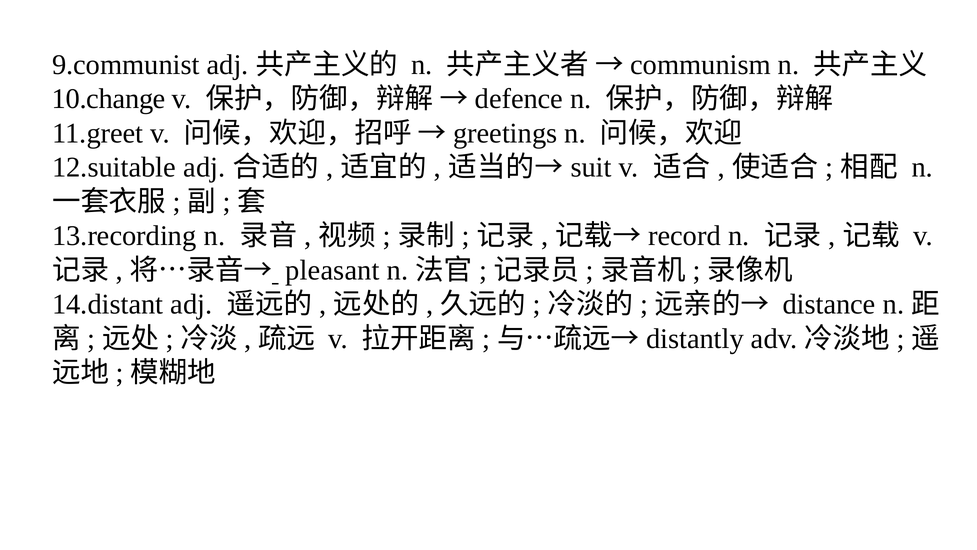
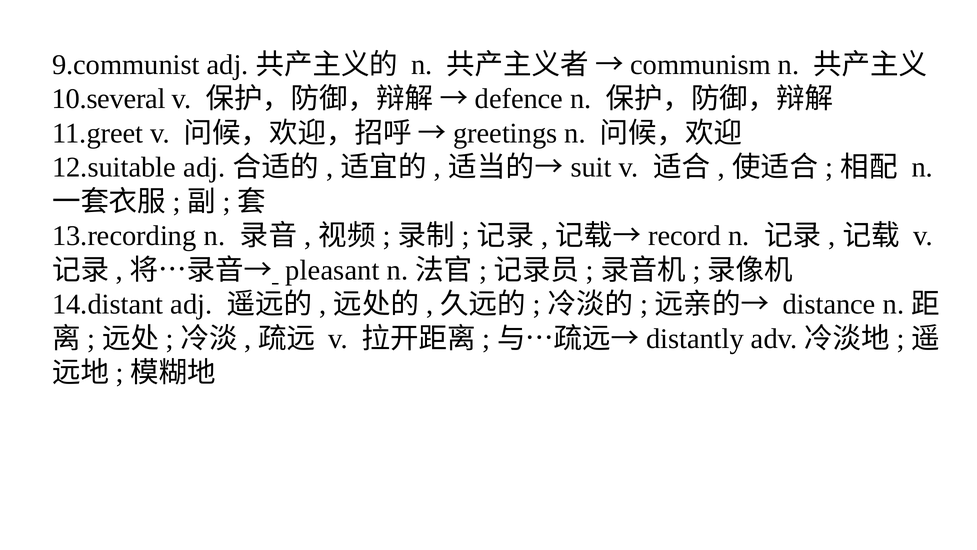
10.change: 10.change -> 10.several
